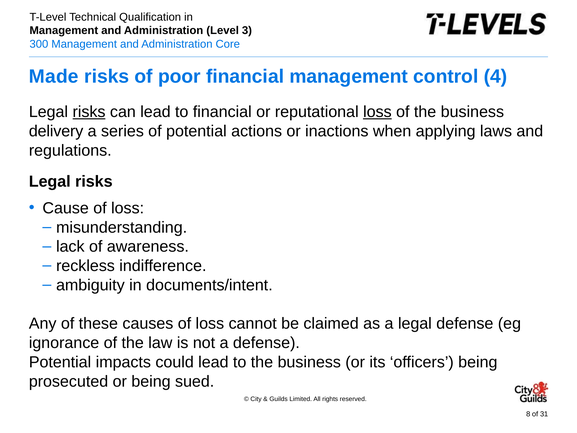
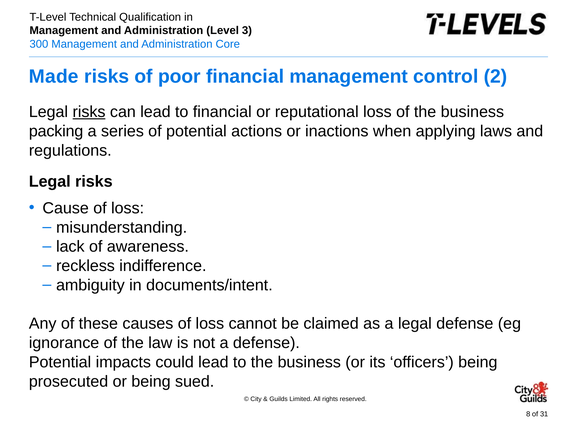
4: 4 -> 2
loss at (377, 112) underline: present -> none
delivery: delivery -> packing
